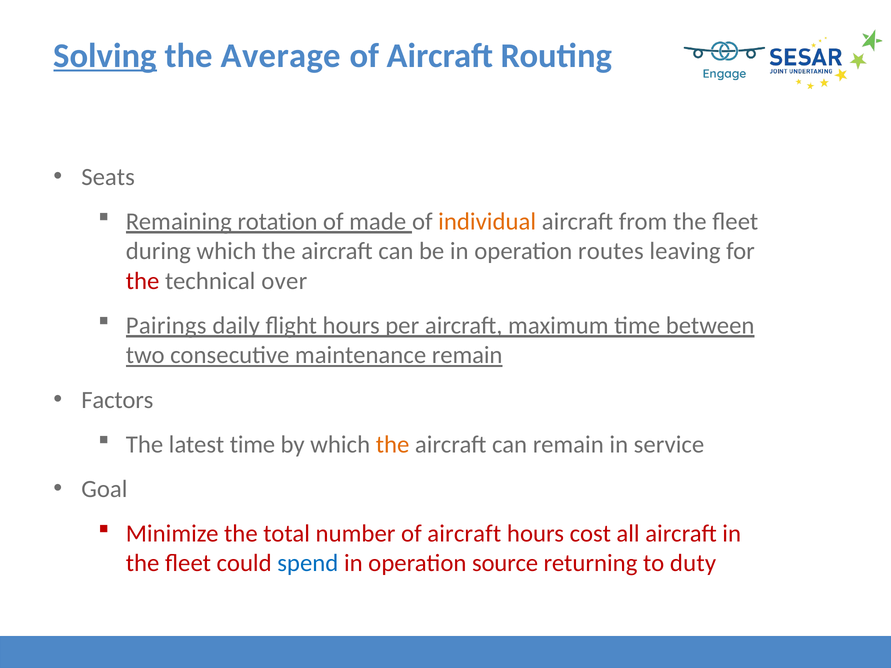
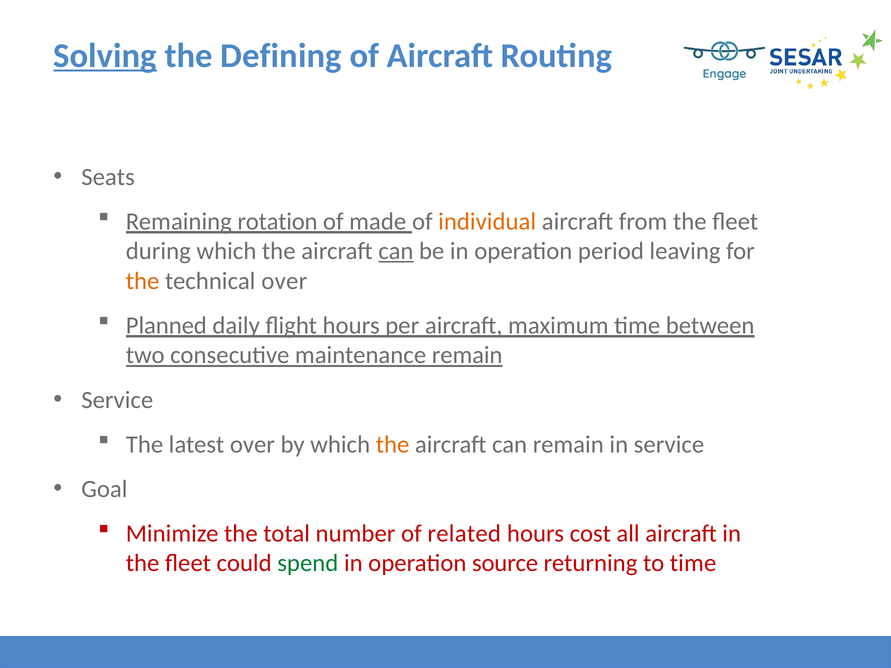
Average: Average -> Defining
can at (396, 251) underline: none -> present
routes: routes -> period
the at (143, 281) colour: red -> orange
Pairings: Pairings -> Planned
Factors at (117, 400): Factors -> Service
latest time: time -> over
number of aircraft: aircraft -> related
spend colour: blue -> green
to duty: duty -> time
